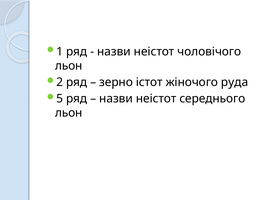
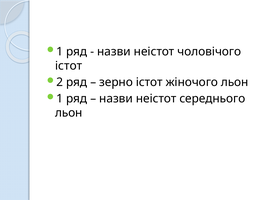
льон at (69, 66): льон -> істот
жіночого руда: руда -> льон
5 at (60, 98): 5 -> 1
